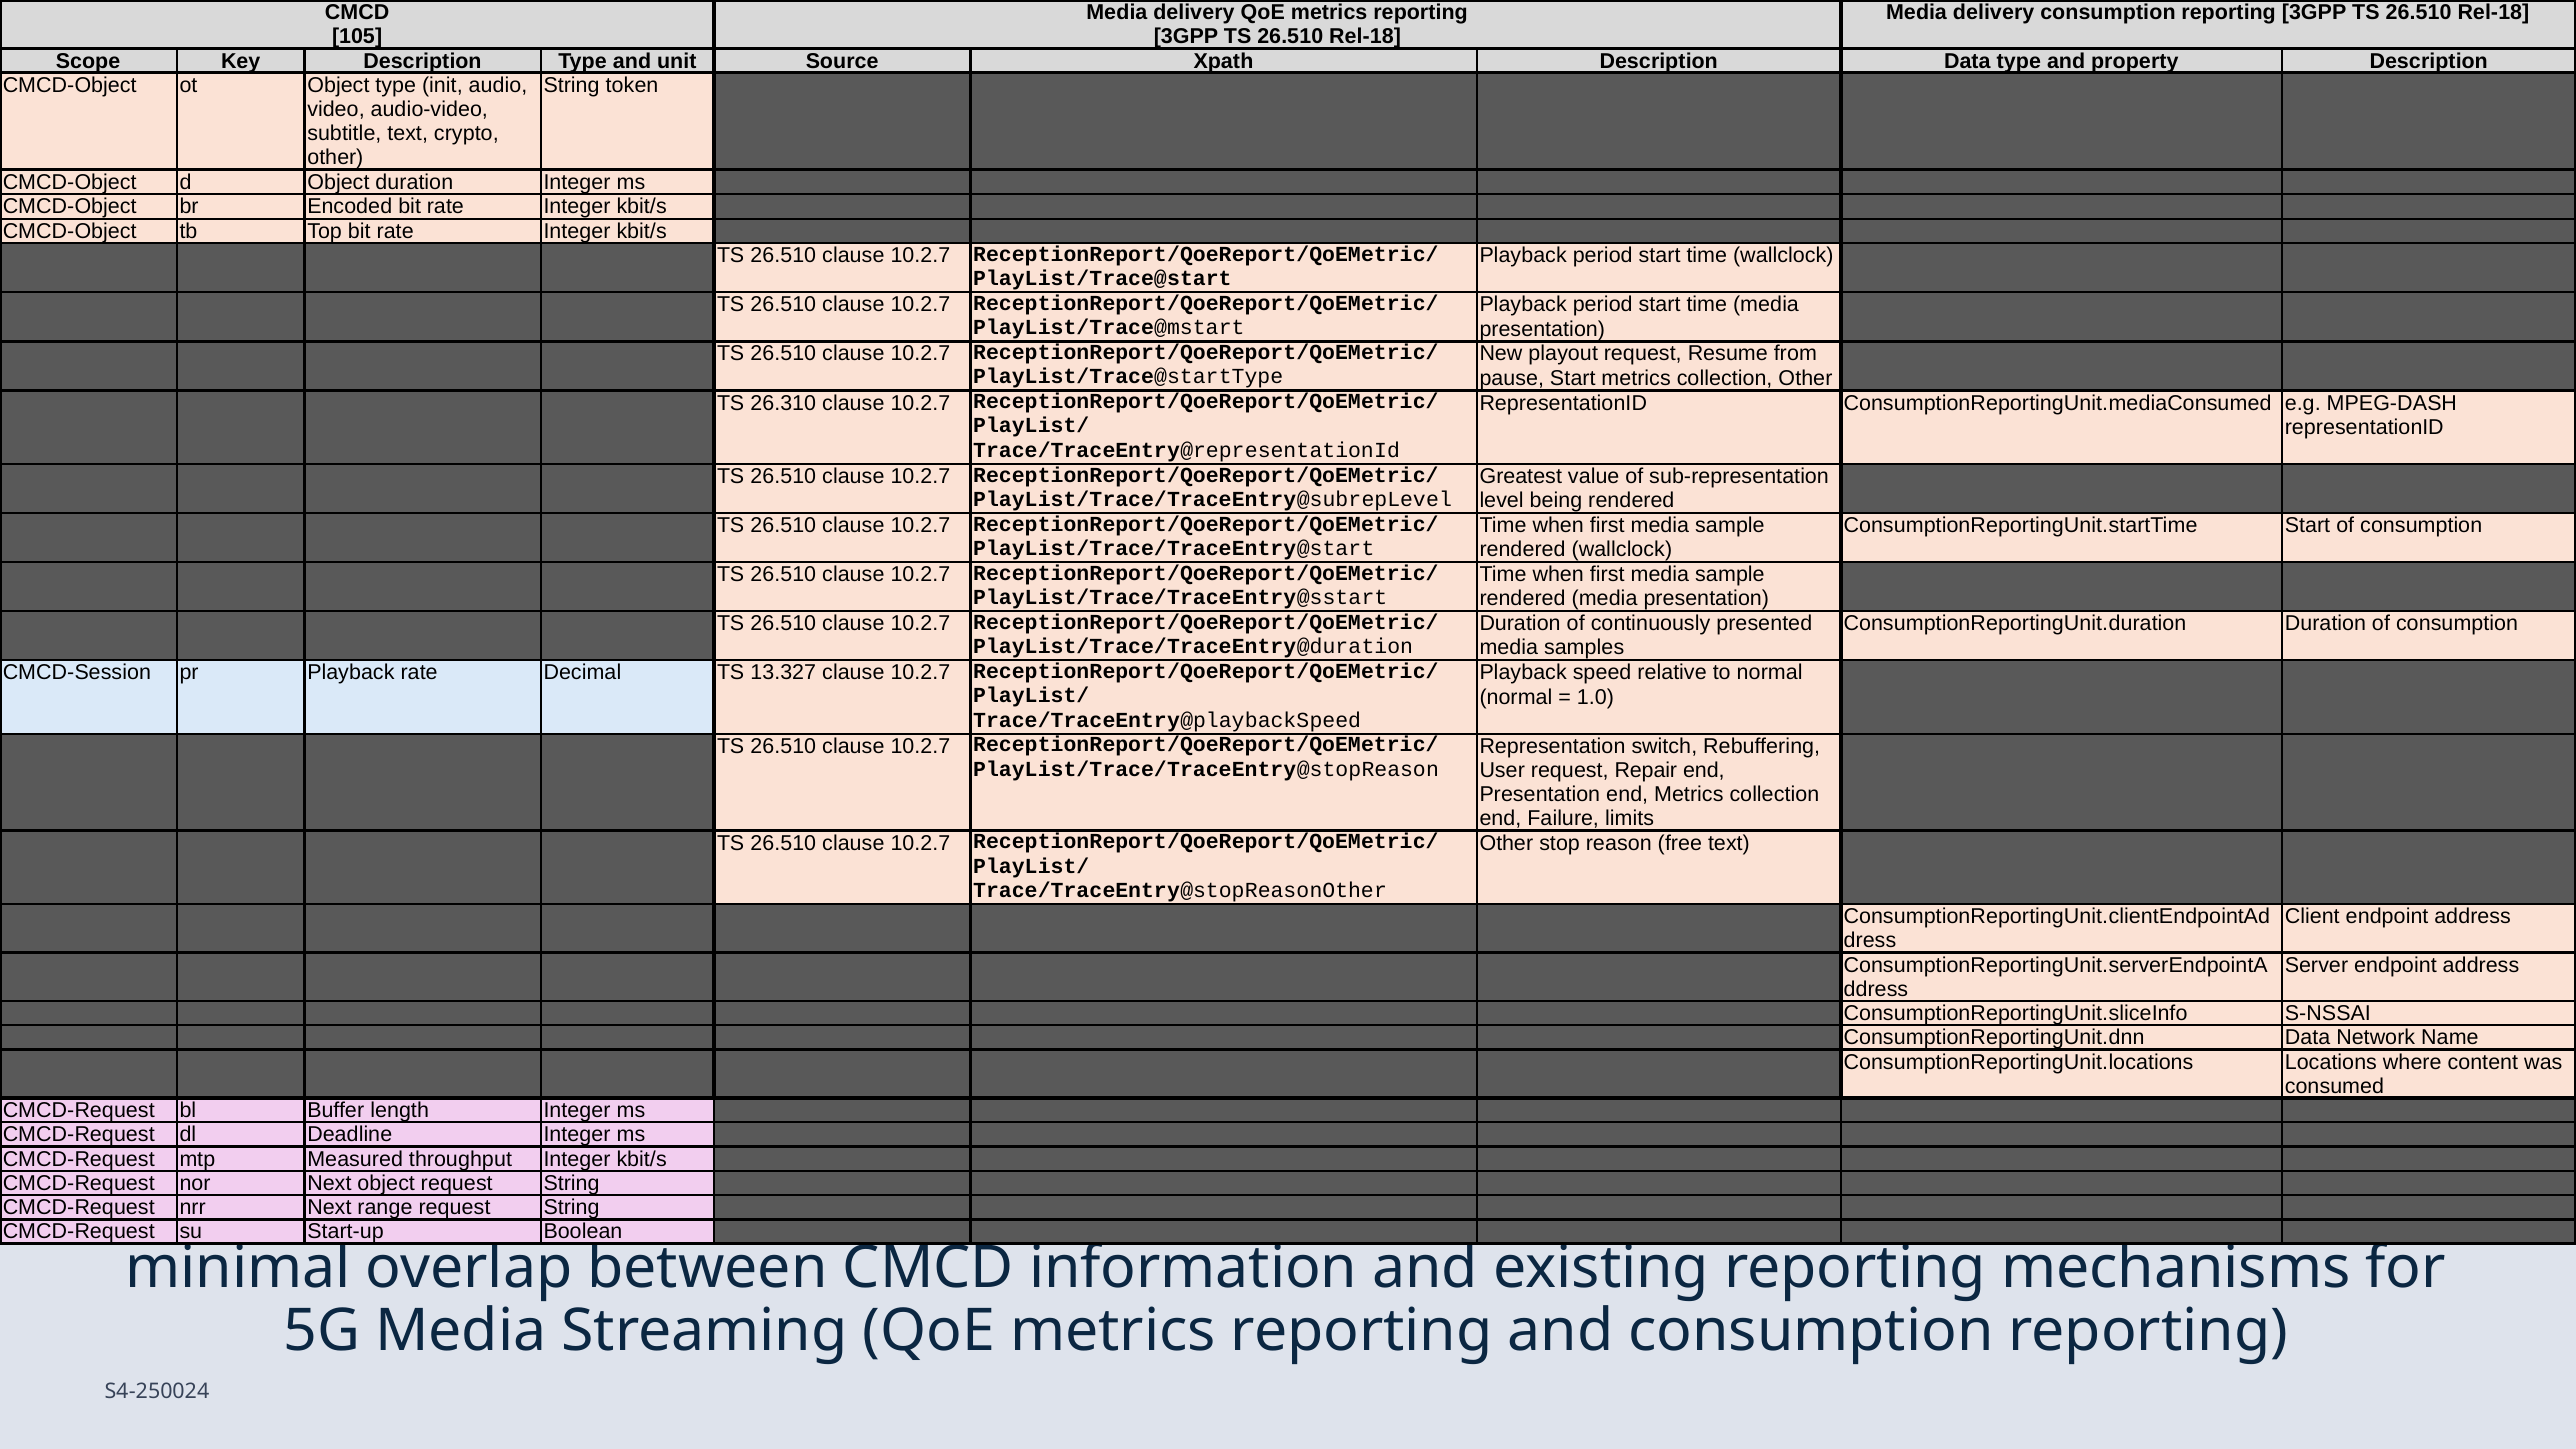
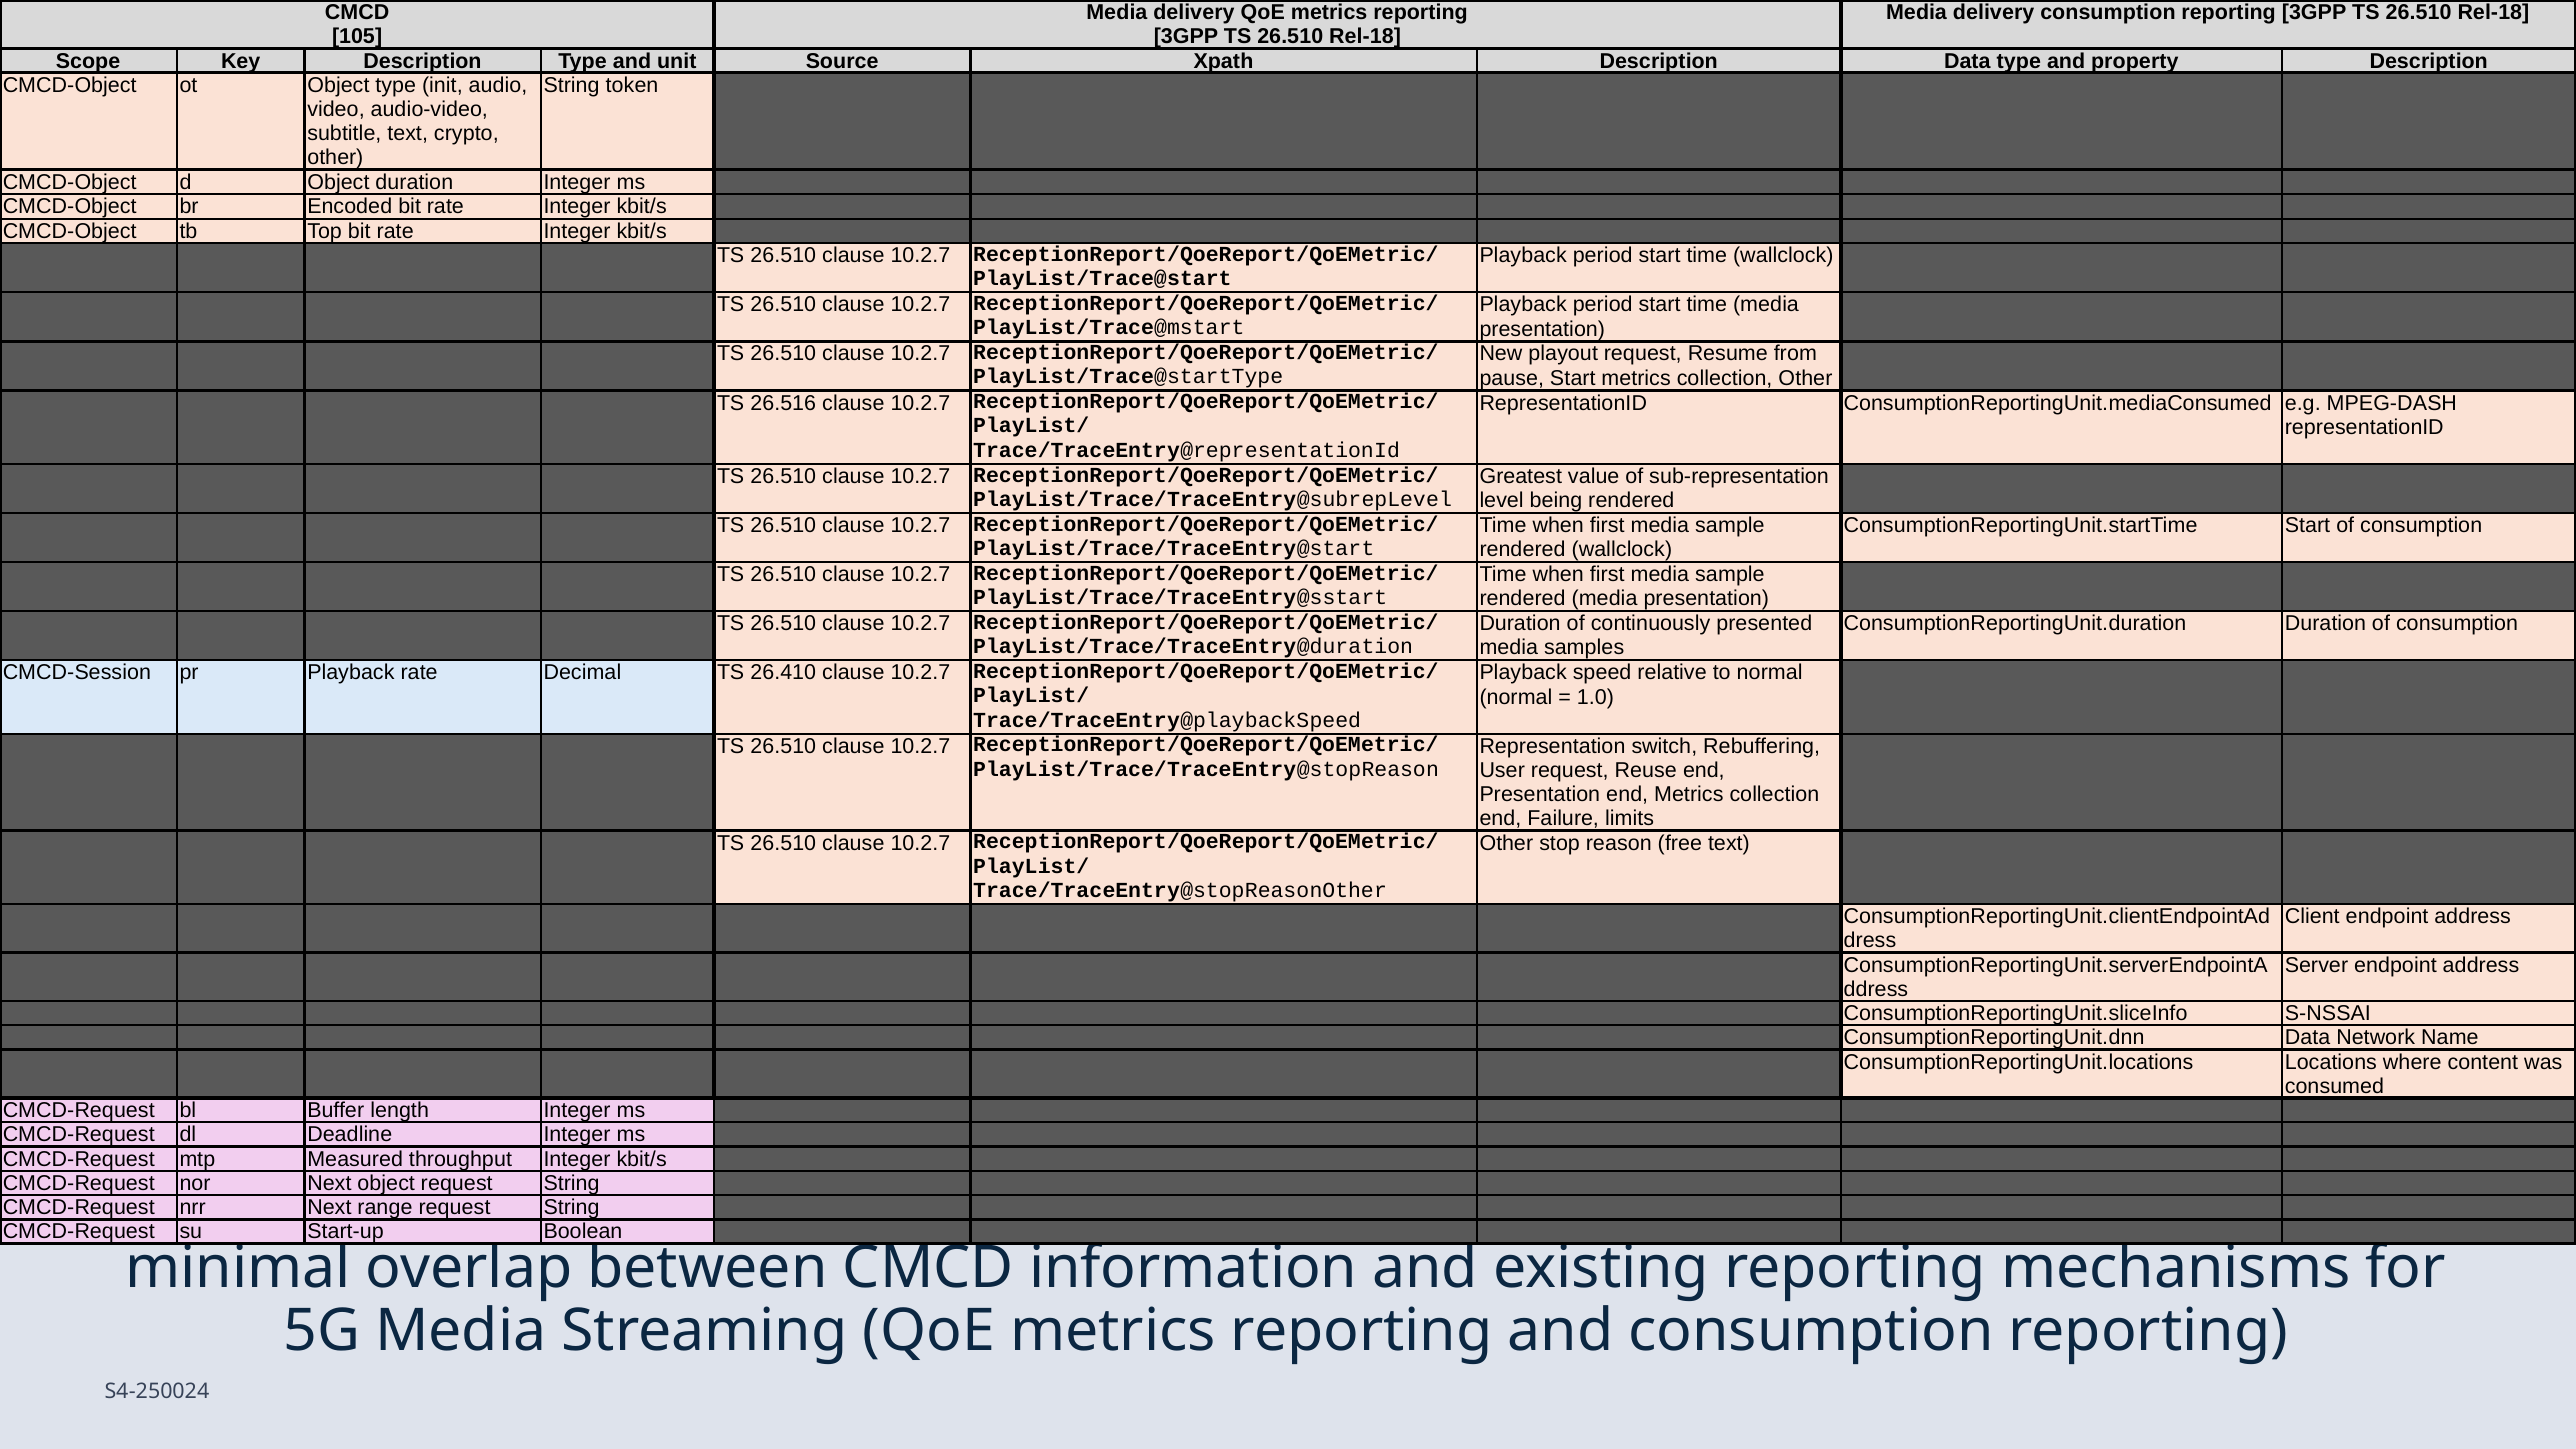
26.310: 26.310 -> 26.516
13.327: 13.327 -> 26.410
Repair: Repair -> Reuse
